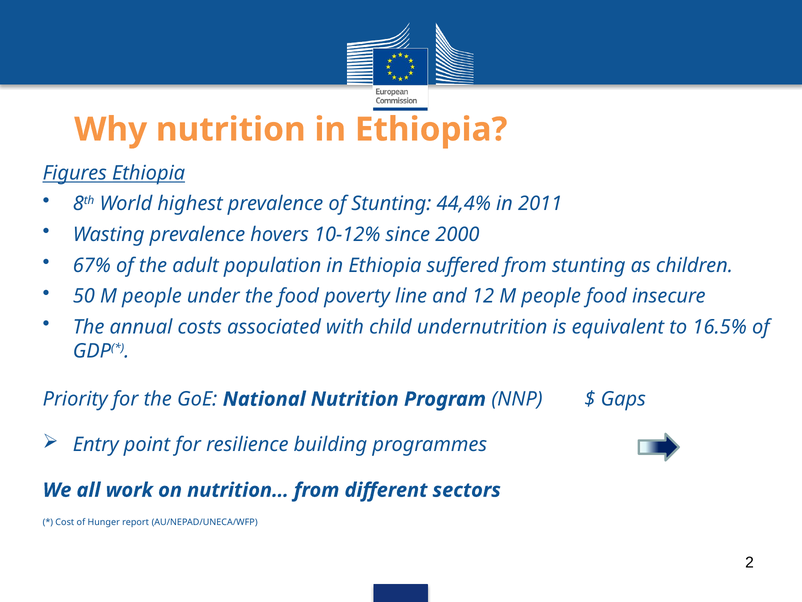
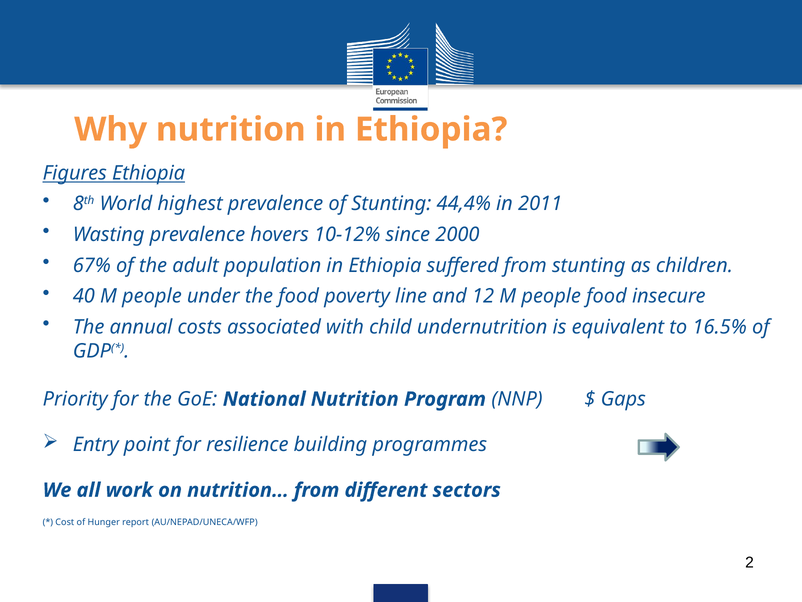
50: 50 -> 40
